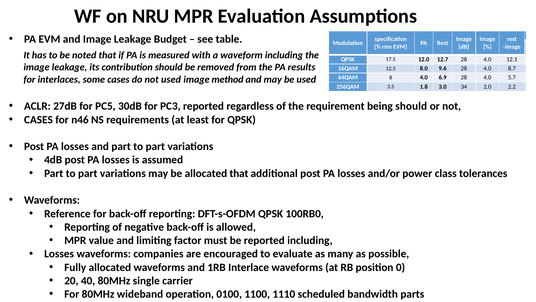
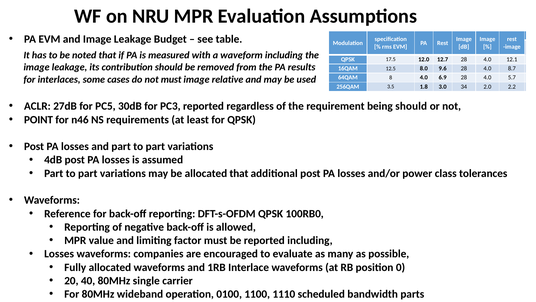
not used: used -> must
method: method -> relative
CASES at (38, 119): CASES -> POINT
